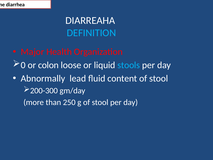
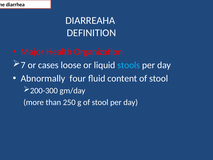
DEFINITION colour: light blue -> white
0: 0 -> 7
colon: colon -> cases
lead: lead -> four
